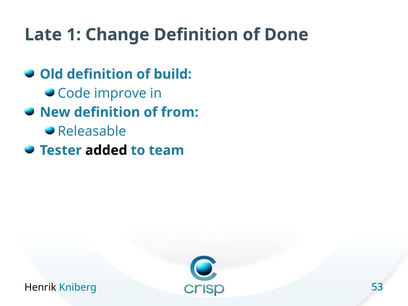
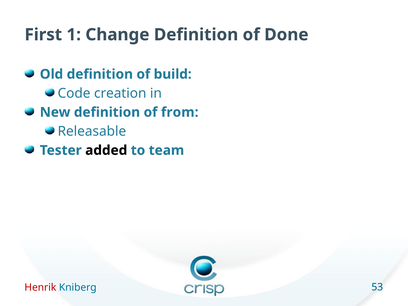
Late: Late -> First
improve: improve -> creation
Henrik colour: black -> red
